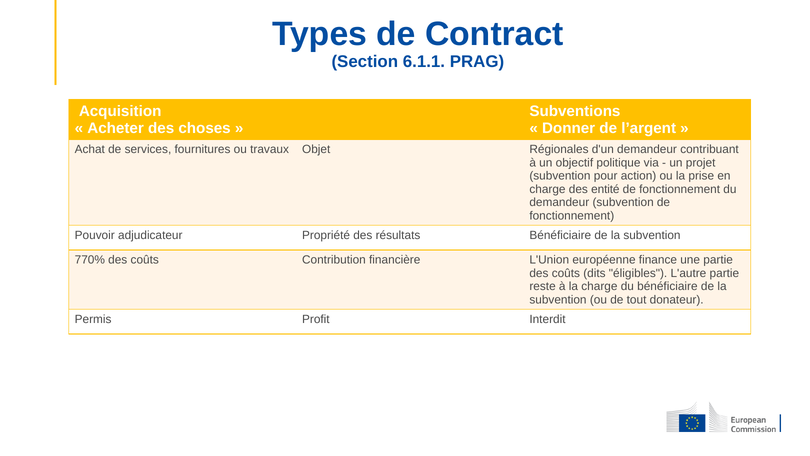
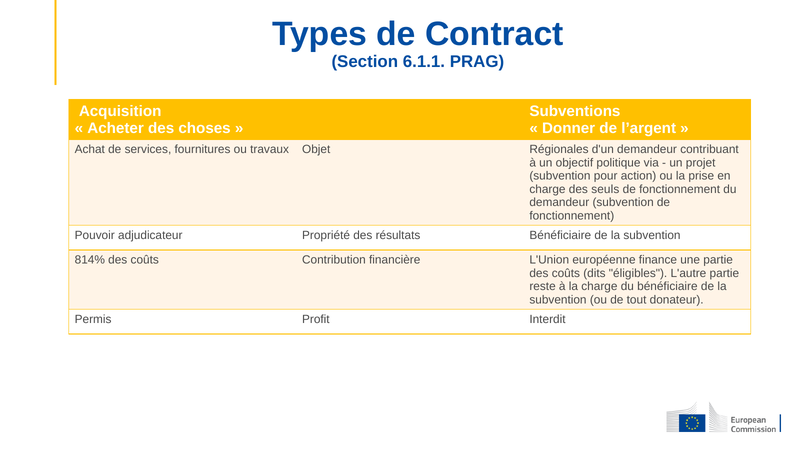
entité: entité -> seuls
770%: 770% -> 814%
